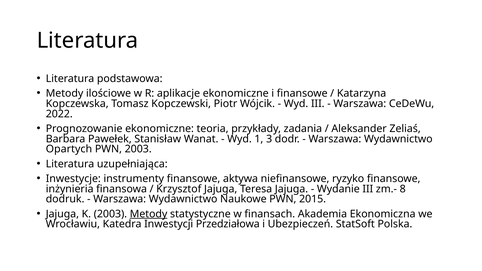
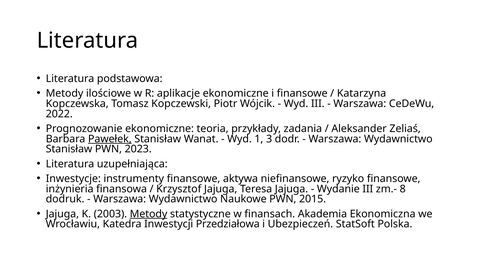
Pawełek underline: none -> present
Opartych at (69, 149): Opartych -> Stanisław
PWN 2003: 2003 -> 2023
